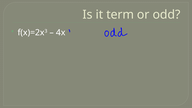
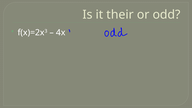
term: term -> their
